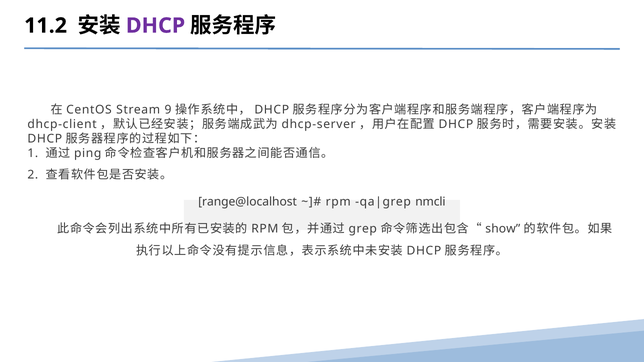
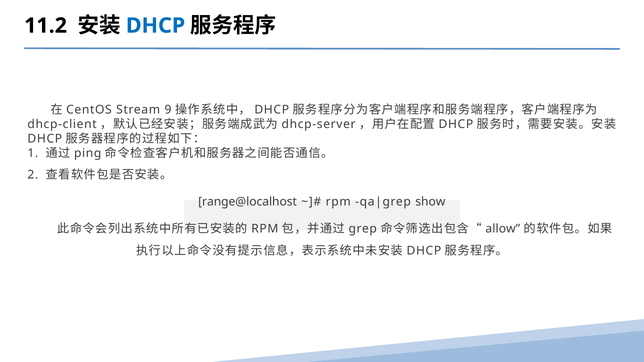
DHCP at (156, 26) colour: purple -> blue
nmcli: nmcli -> show
show: show -> allow
